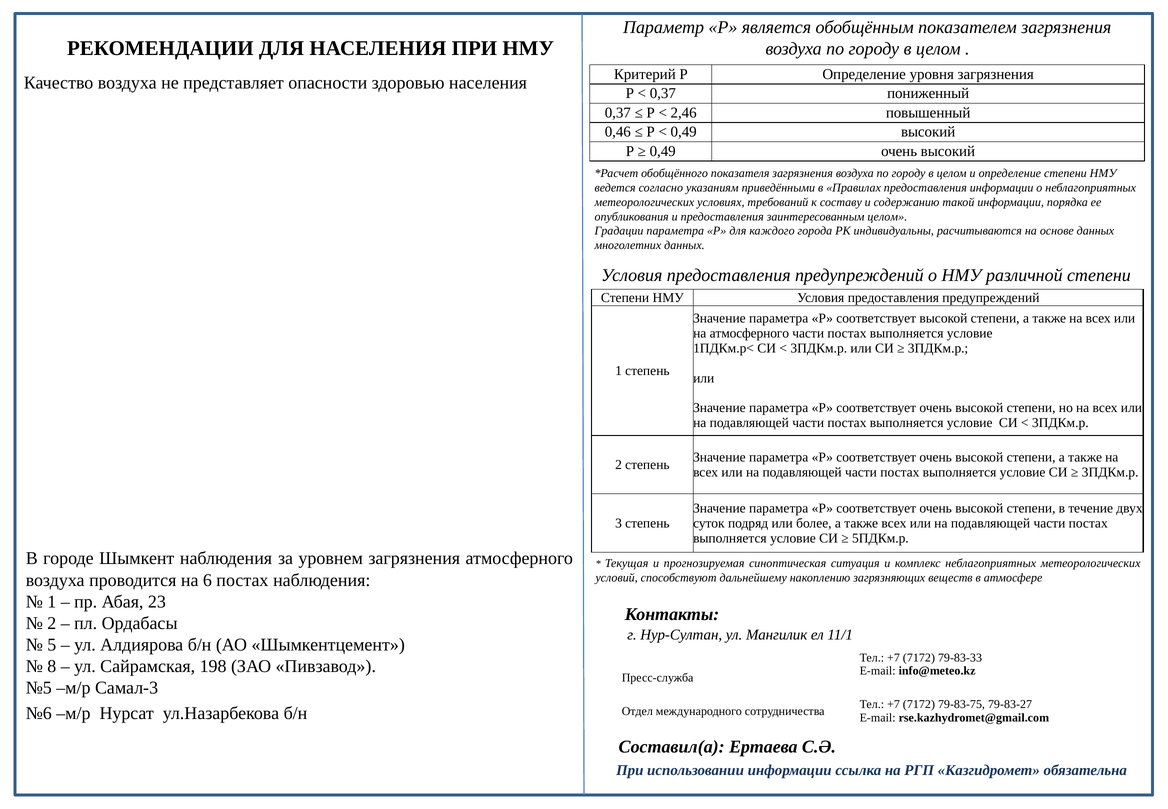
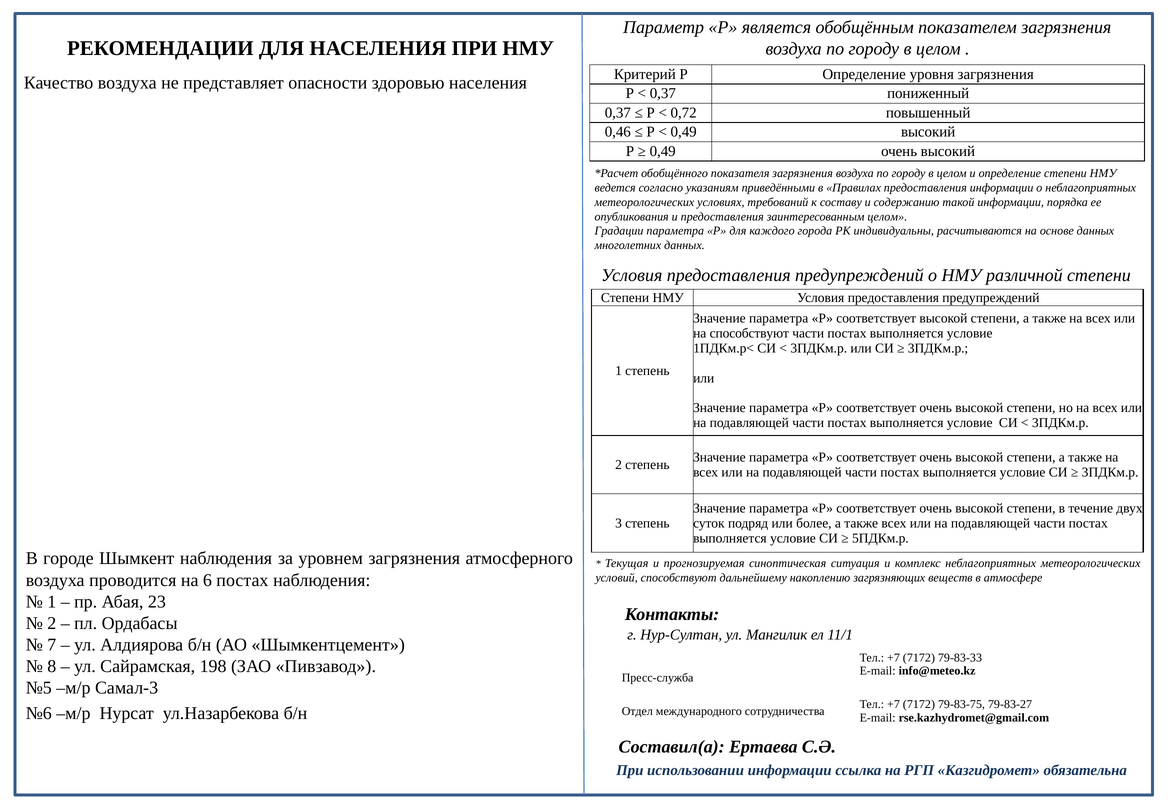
2,46: 2,46 -> 0,72
на атмосферного: атмосферного -> способствуют
5: 5 -> 7
